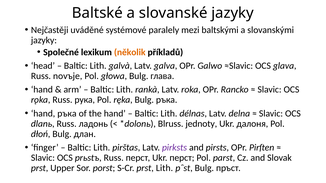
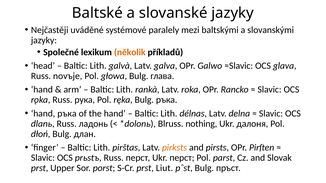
jednoty: jednoty -> nothing
pirksts colour: purple -> orange
prst Lith: Lith -> Liut
